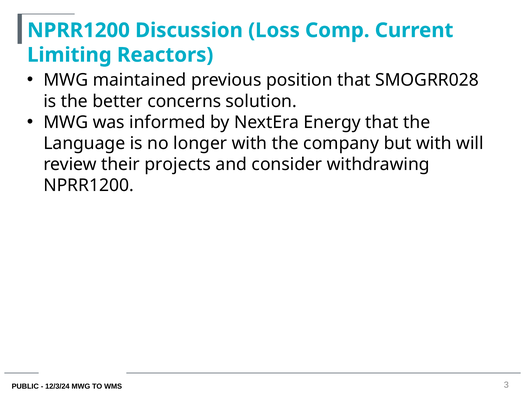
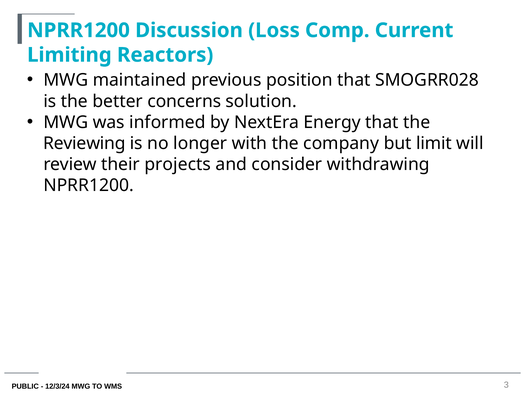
Language: Language -> Reviewing
but with: with -> limit
